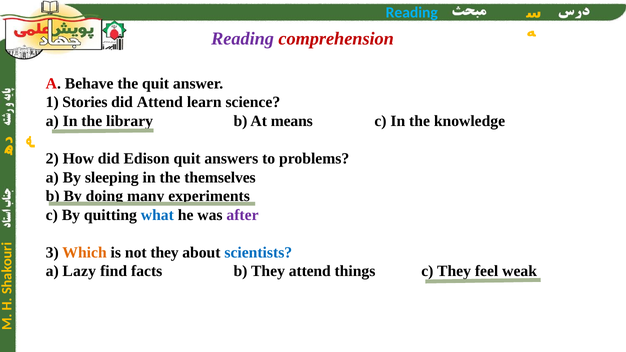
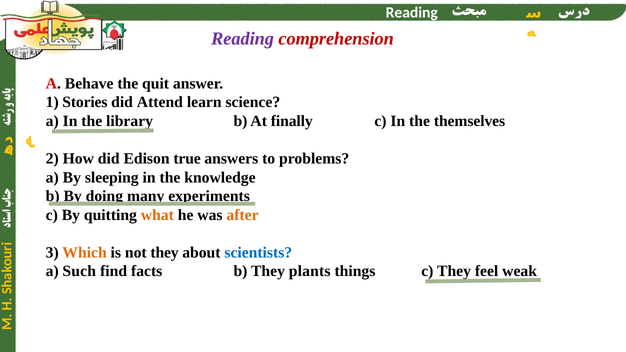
Reading at (412, 13) colour: light blue -> white
means: means -> finally
knowledge: knowledge -> themselves
Edison quit: quit -> true
themselves: themselves -> knowledge
what colour: blue -> orange
after colour: purple -> orange
Lazy: Lazy -> Such
They attend: attend -> plants
